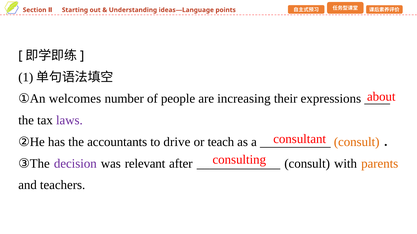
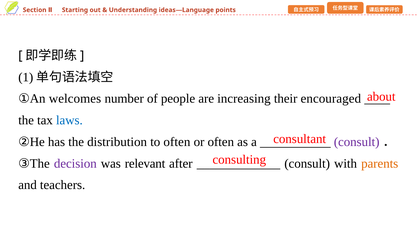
expressions: expressions -> encouraged
laws colour: purple -> blue
accountants: accountants -> distribution
to drive: drive -> often
or teach: teach -> often
consult at (357, 142) colour: orange -> purple
